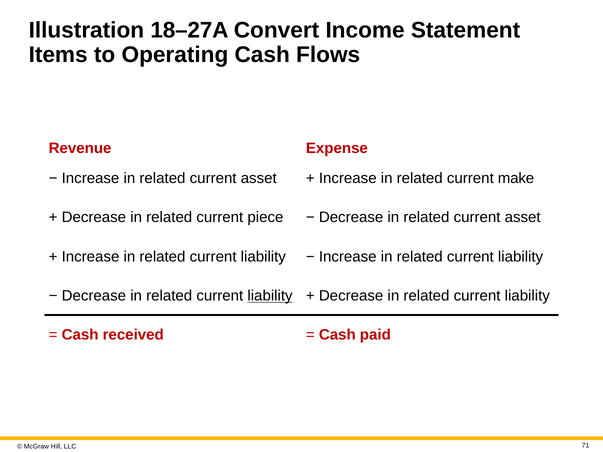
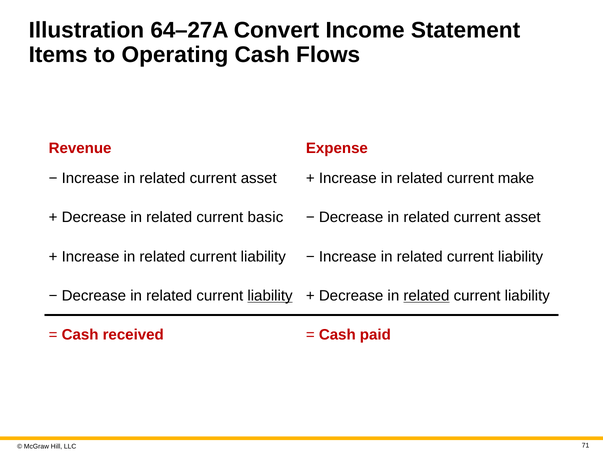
18–27A: 18–27A -> 64–27A
piece: piece -> basic
related at (426, 296) underline: none -> present
